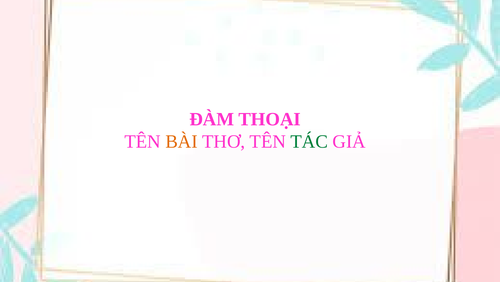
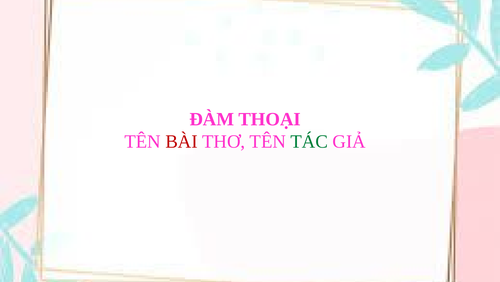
BÀI colour: orange -> red
